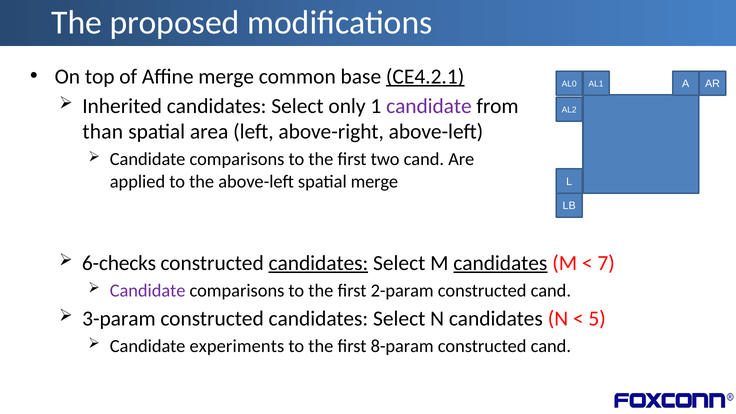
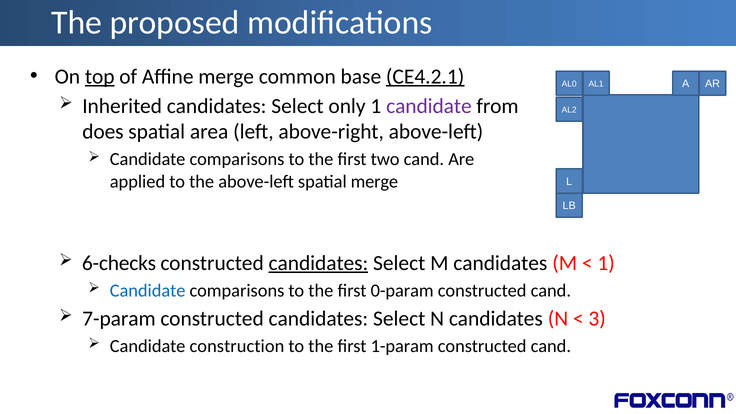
top underline: none -> present
than: than -> does
candidates at (500, 263) underline: present -> none
7 at (606, 263): 7 -> 1
Candidate at (148, 290) colour: purple -> blue
2-param: 2-param -> 0-param
3-param: 3-param -> 7-param
5 at (597, 318): 5 -> 3
experiments: experiments -> construction
8-param: 8-param -> 1-param
